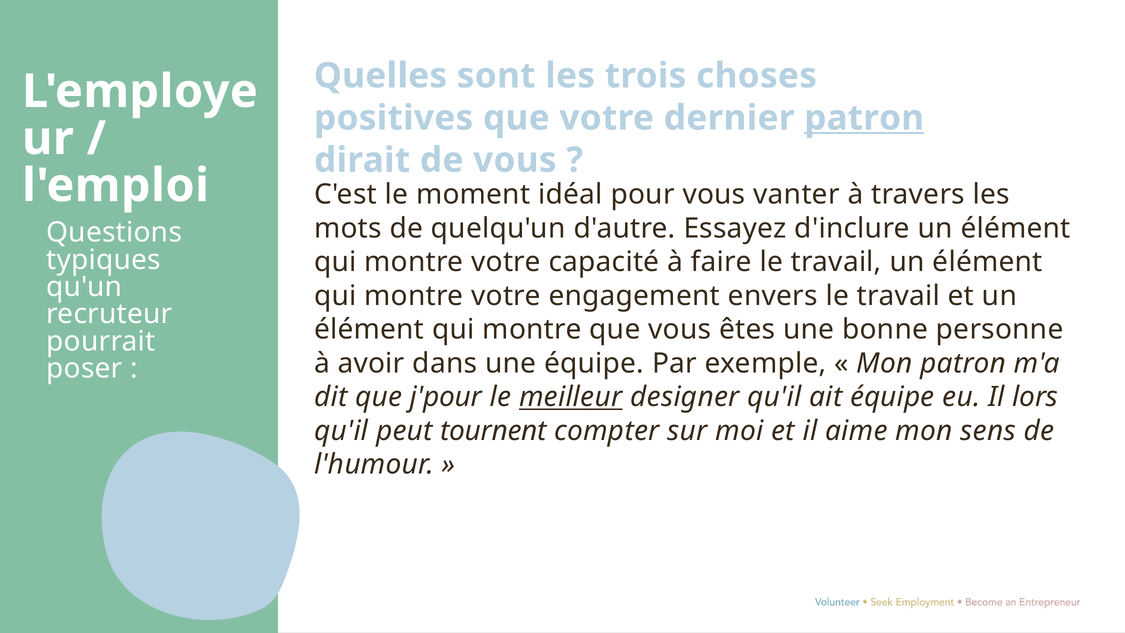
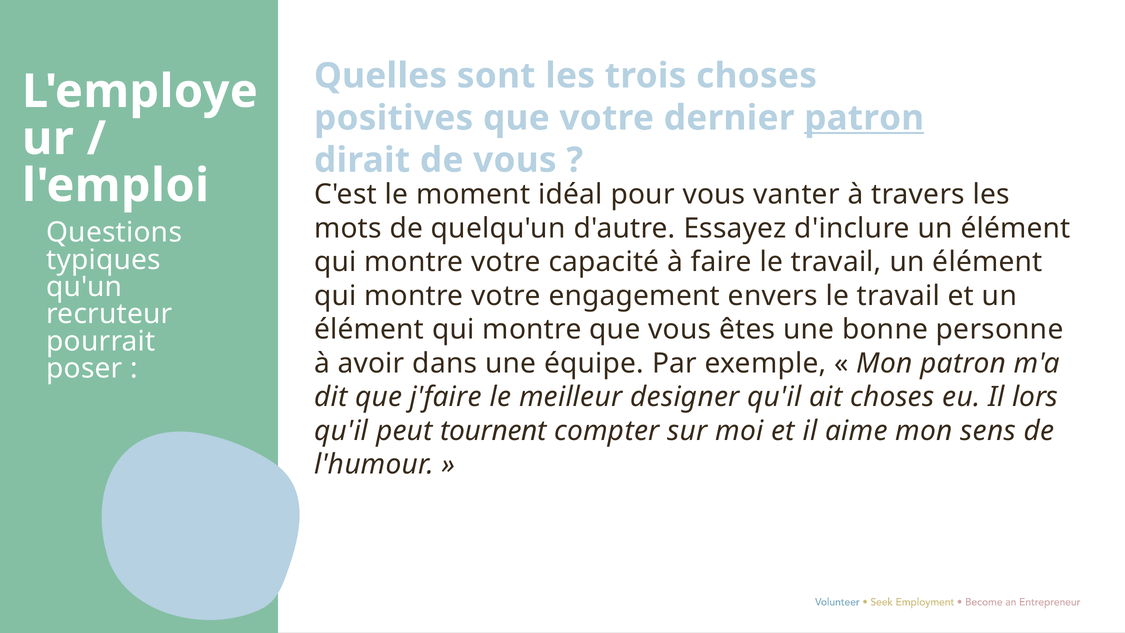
j'pour: j'pour -> j'faire
meilleur underline: present -> none
ait équipe: équipe -> choses
